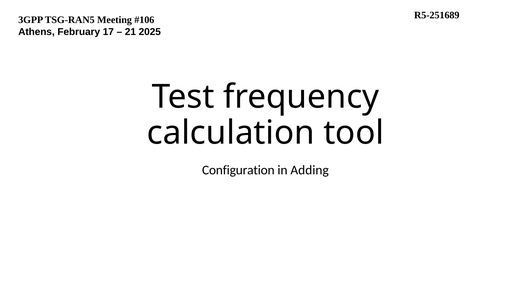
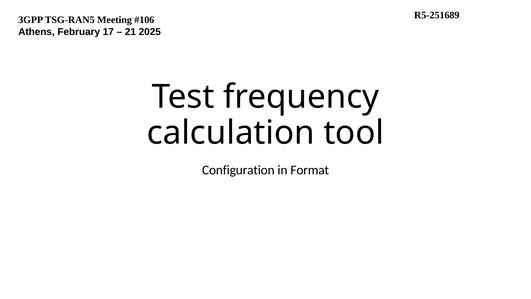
Adding: Adding -> Format
